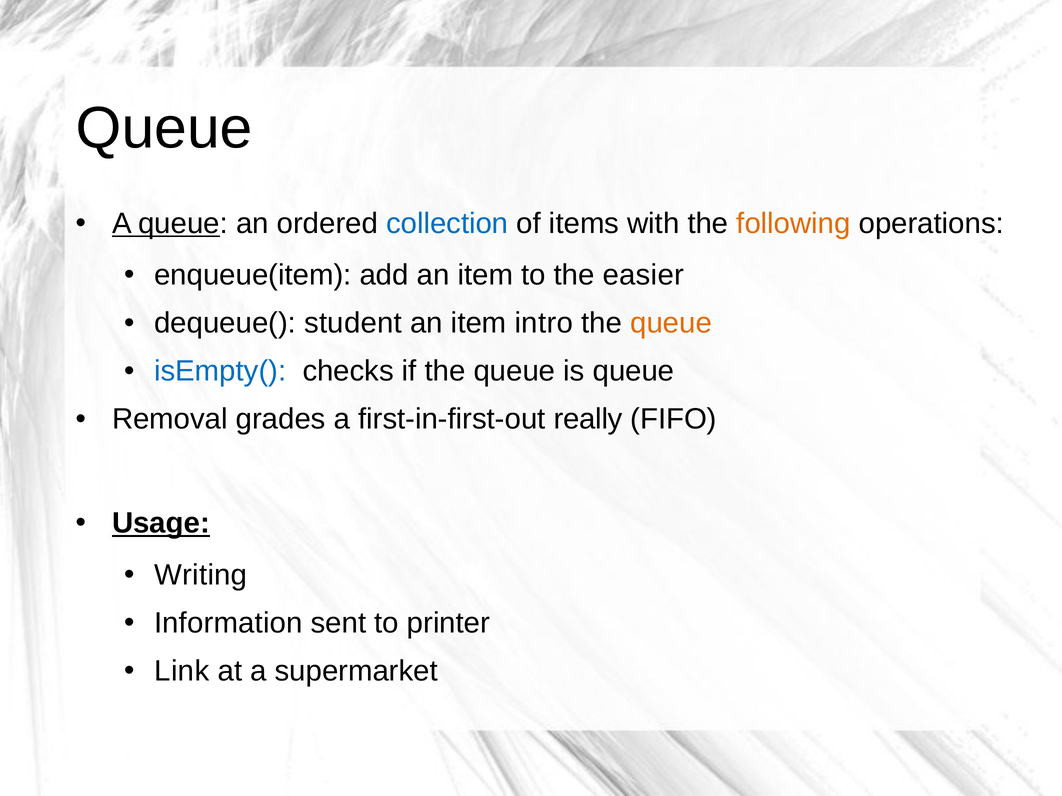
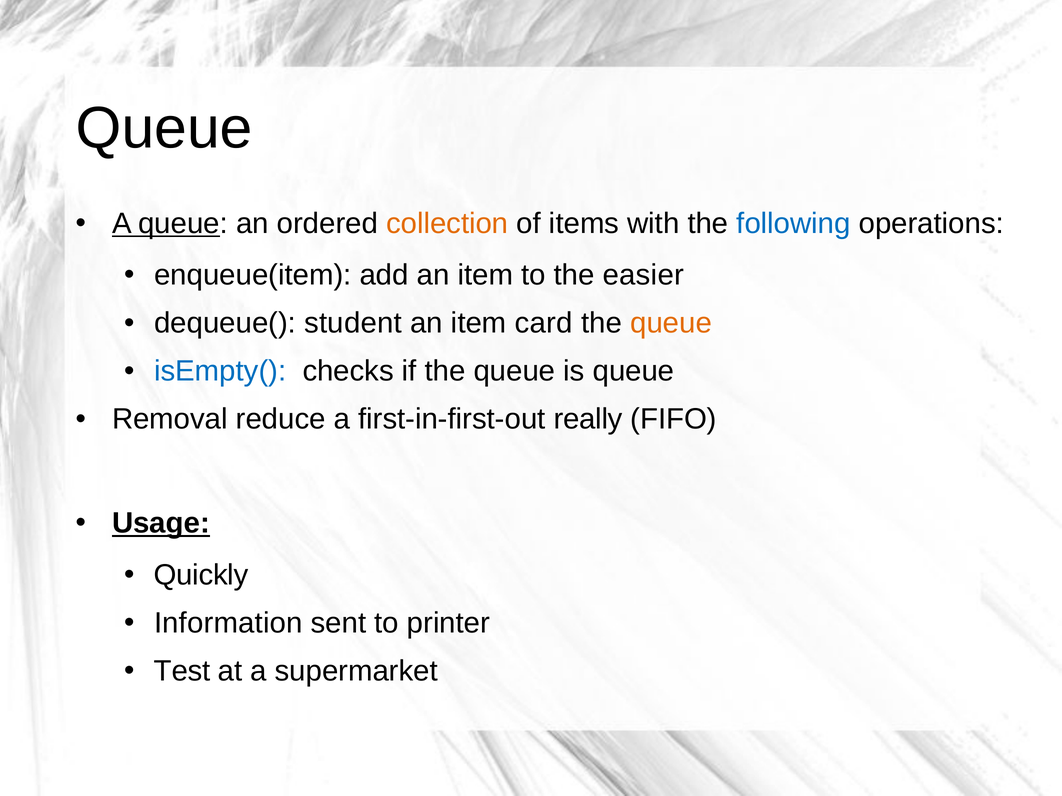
collection colour: blue -> orange
following colour: orange -> blue
intro: intro -> card
grades: grades -> reduce
Writing: Writing -> Quickly
Link: Link -> Test
